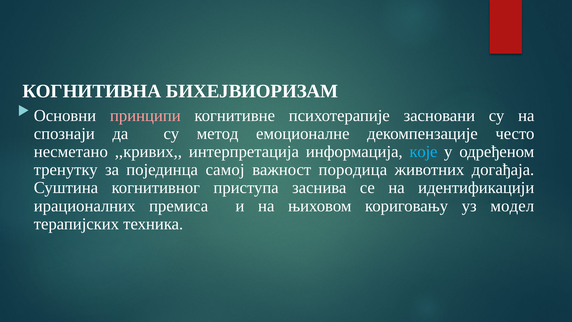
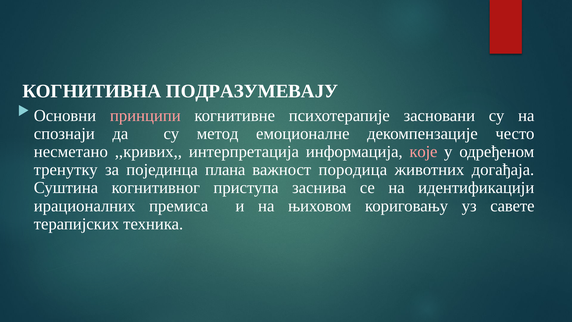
БИХЕЈВИОРИЗАМ: БИХЕЈВИОРИЗАМ -> ПОДРАЗУМЕВАЈУ
које colour: light blue -> pink
самој: самој -> плана
модел: модел -> савете
